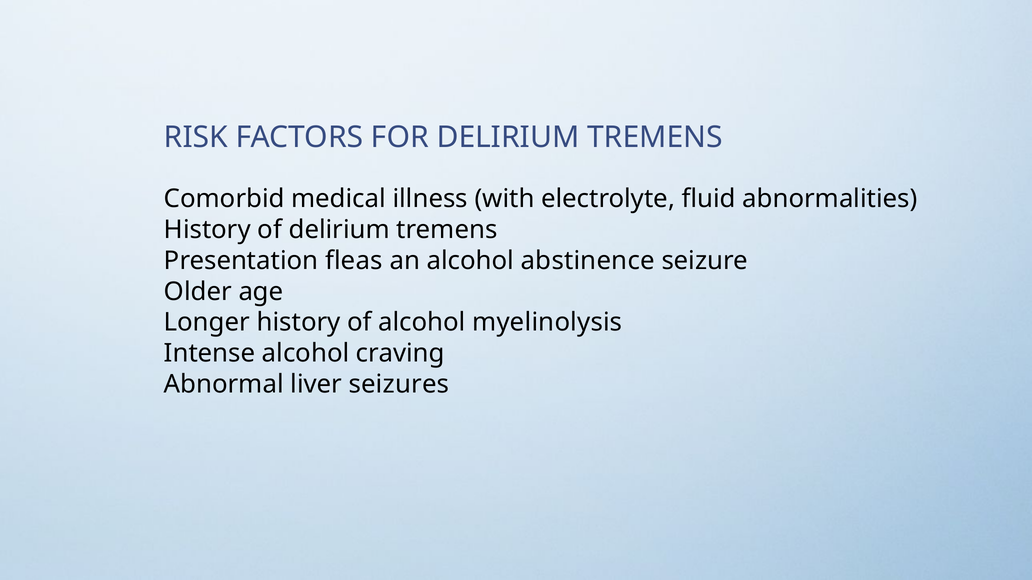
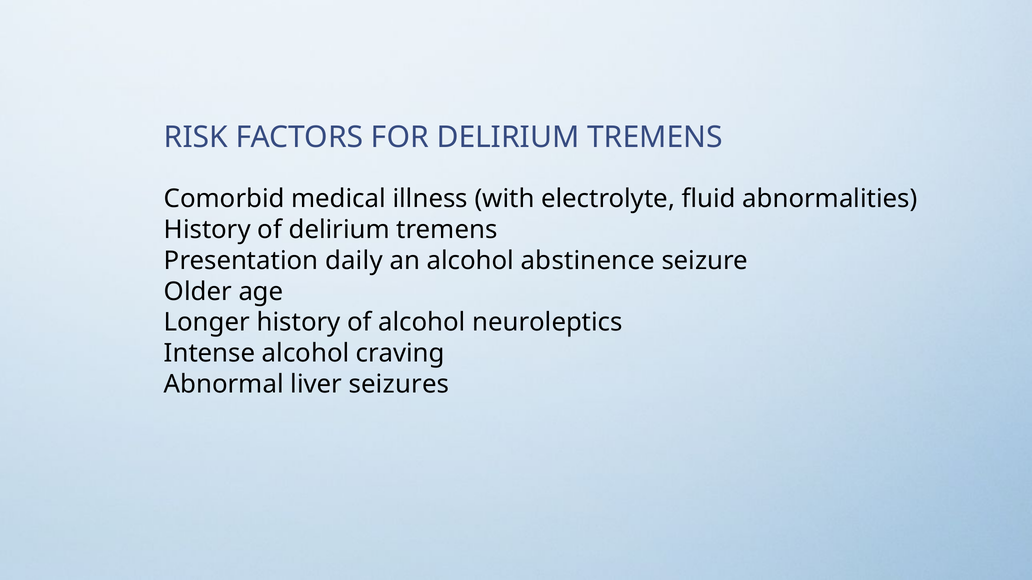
fleas: fleas -> daily
myelinolysis: myelinolysis -> neuroleptics
